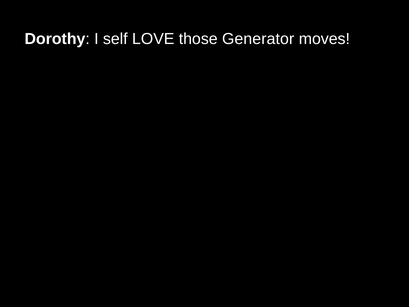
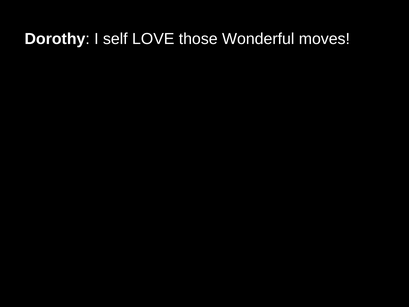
Generator: Generator -> Wonderful
